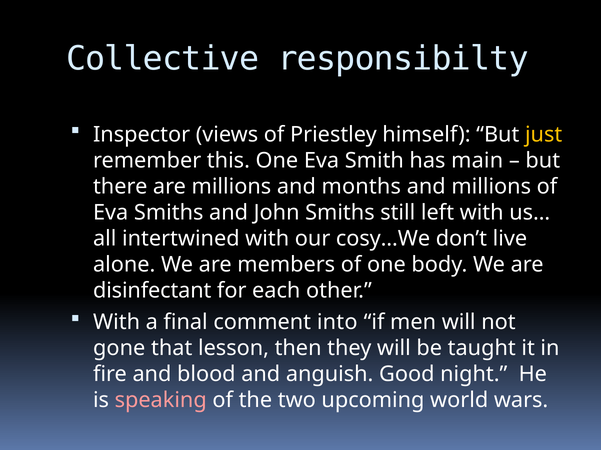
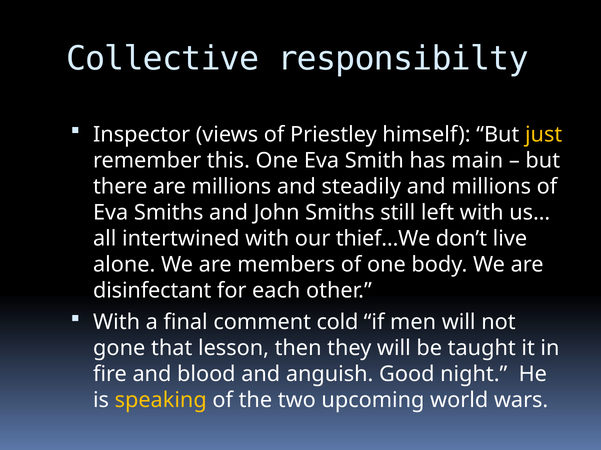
months: months -> steadily
cosy…We: cosy…We -> thief…We
into: into -> cold
speaking colour: pink -> yellow
